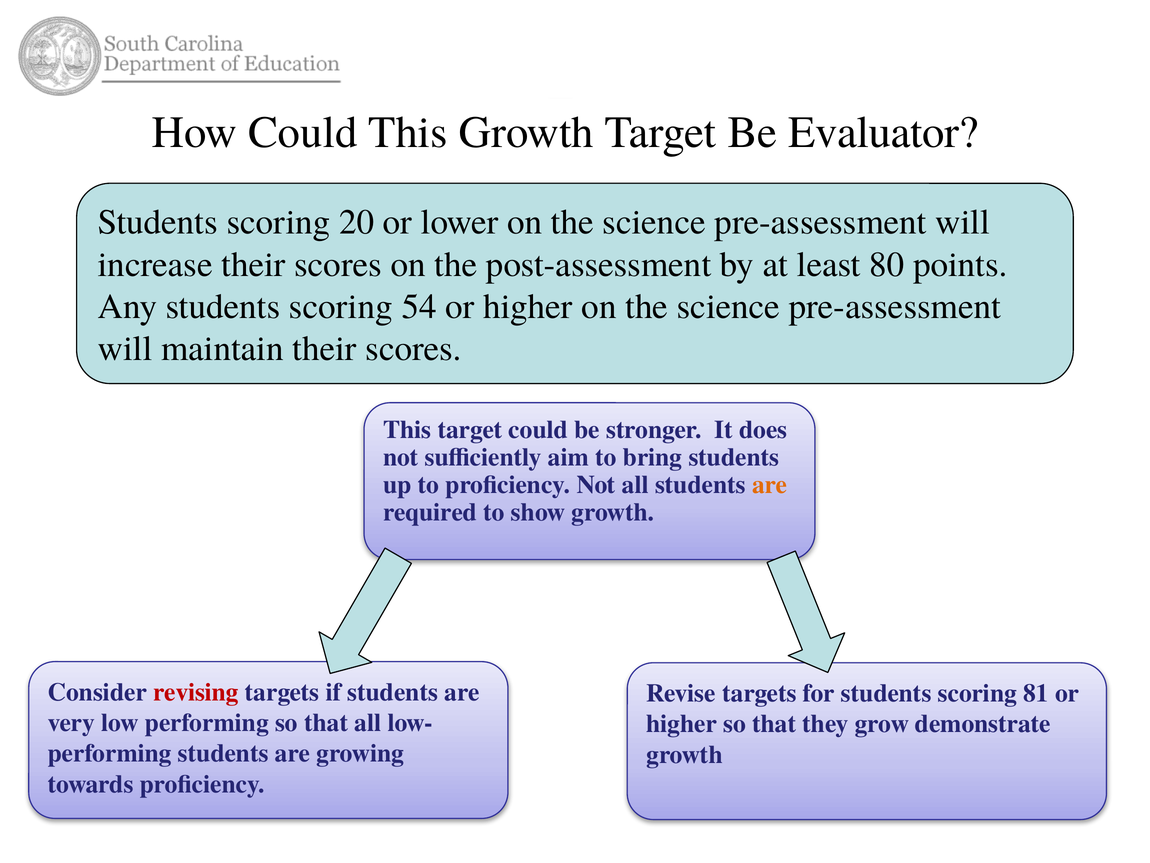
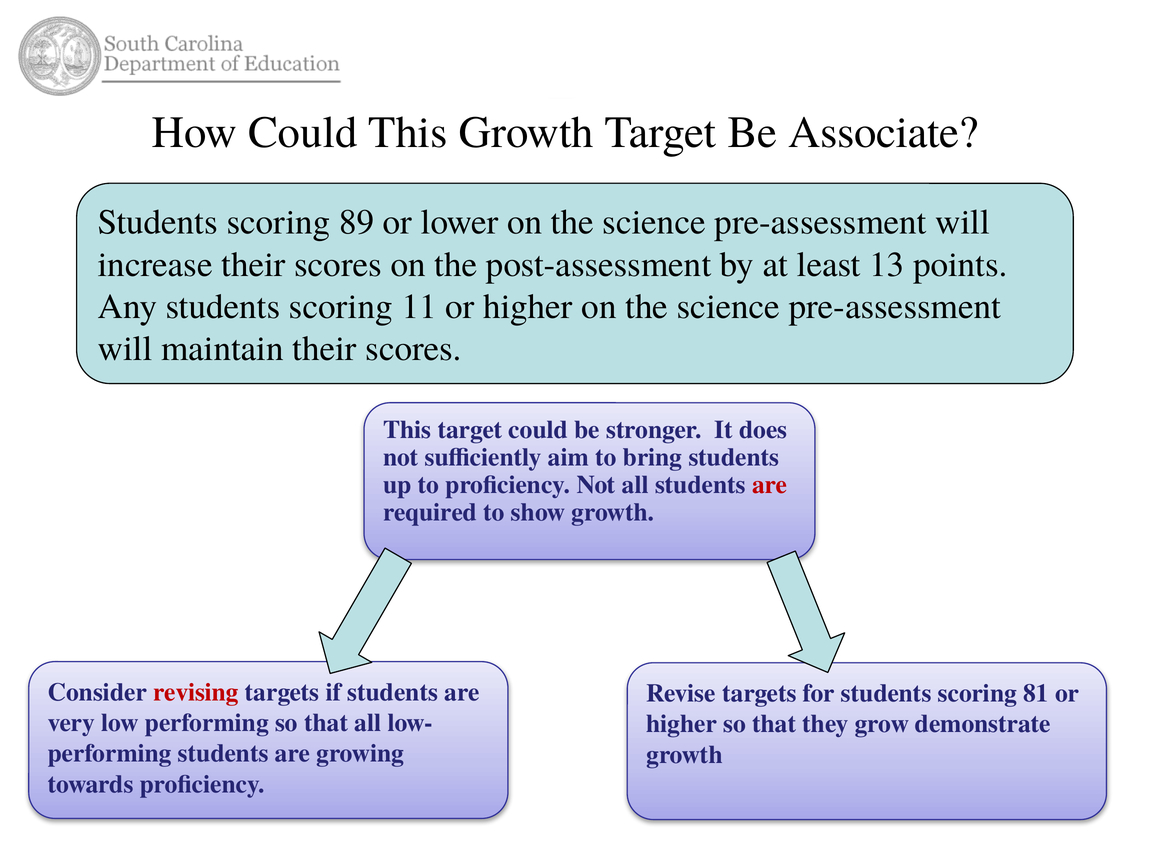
Evaluator: Evaluator -> Associate
20: 20 -> 89
80: 80 -> 13
54: 54 -> 11
are at (770, 485) colour: orange -> red
